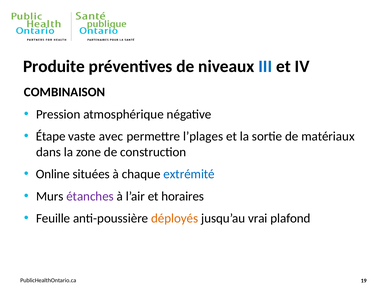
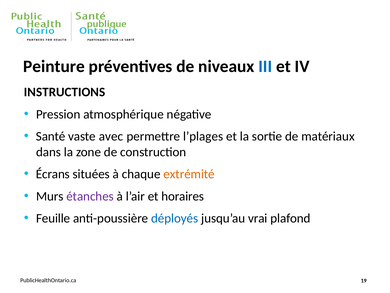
Produite: Produite -> Peinture
COMBINAISON: COMBINAISON -> INSTRUCTIONS
Étape: Étape -> Santé
Online: Online -> Écrans
extrémité colour: blue -> orange
déployés colour: orange -> blue
